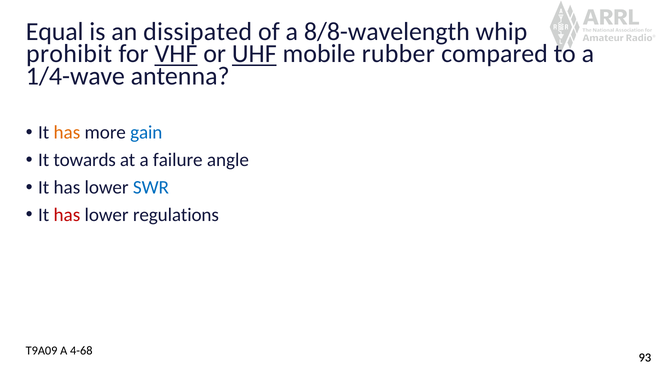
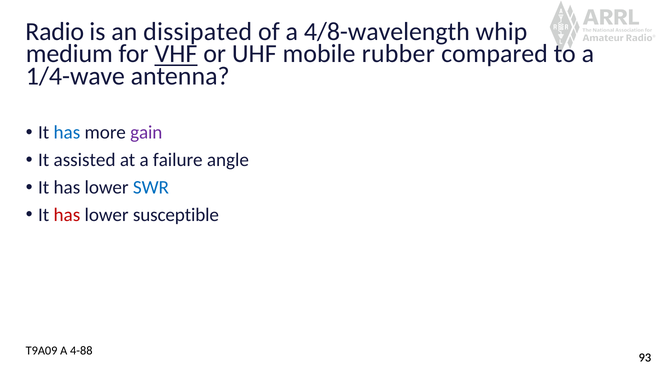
Equal: Equal -> Radio
8/8-wavelength: 8/8-wavelength -> 4/8-wavelength
prohibit: prohibit -> medium
UHF underline: present -> none
has at (67, 132) colour: orange -> blue
gain colour: blue -> purple
towards: towards -> assisted
regulations: regulations -> susceptible
4-68: 4-68 -> 4-88
